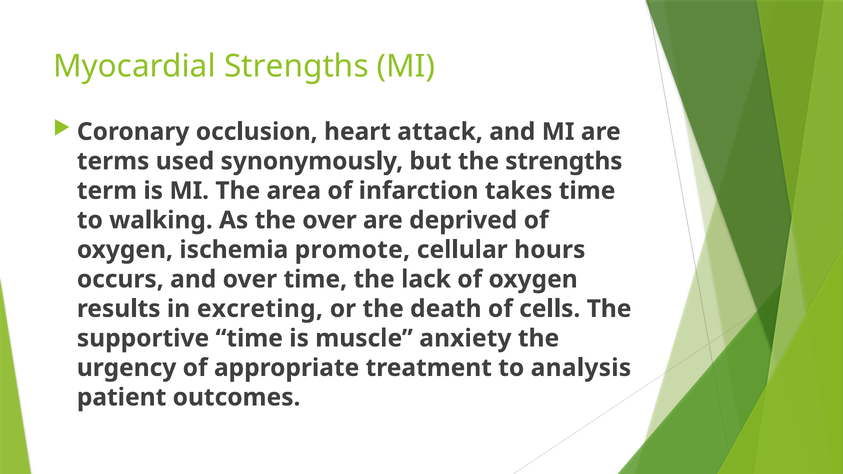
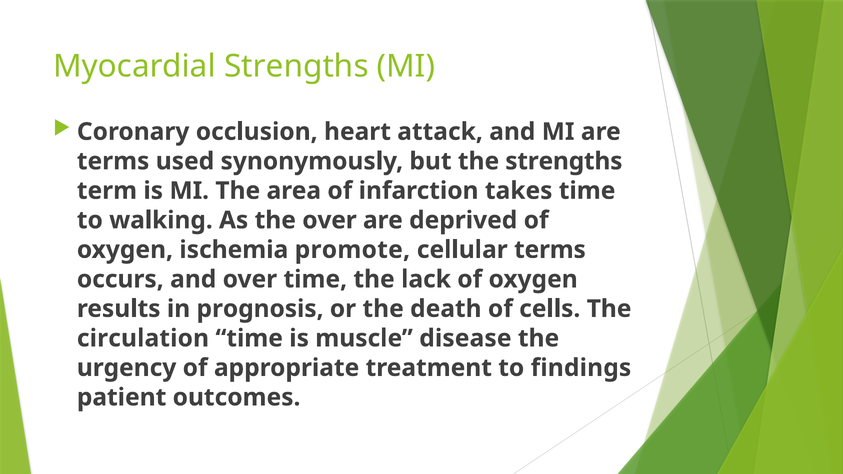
cellular hours: hours -> terms
excreting: excreting -> prognosis
supportive: supportive -> circulation
anxiety: anxiety -> disease
analysis: analysis -> findings
